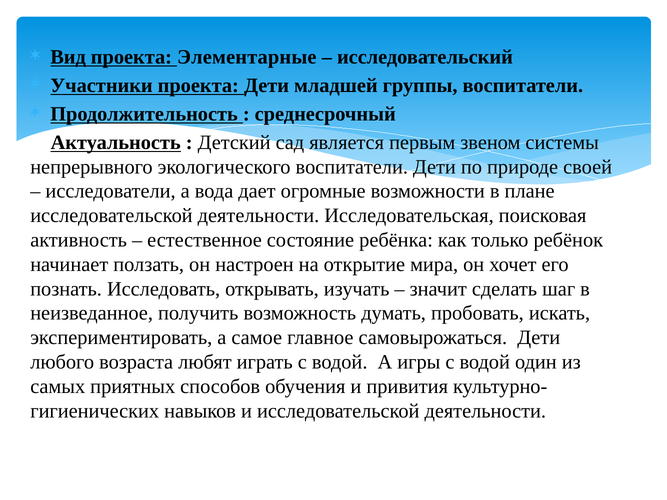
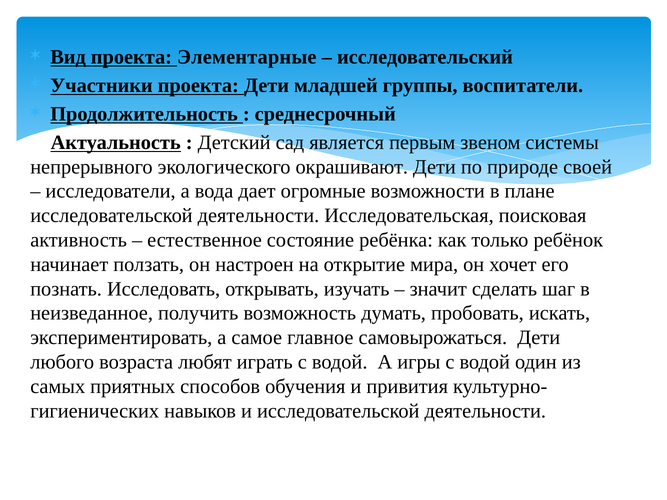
экологического воспитатели: воспитатели -> окрашивают
